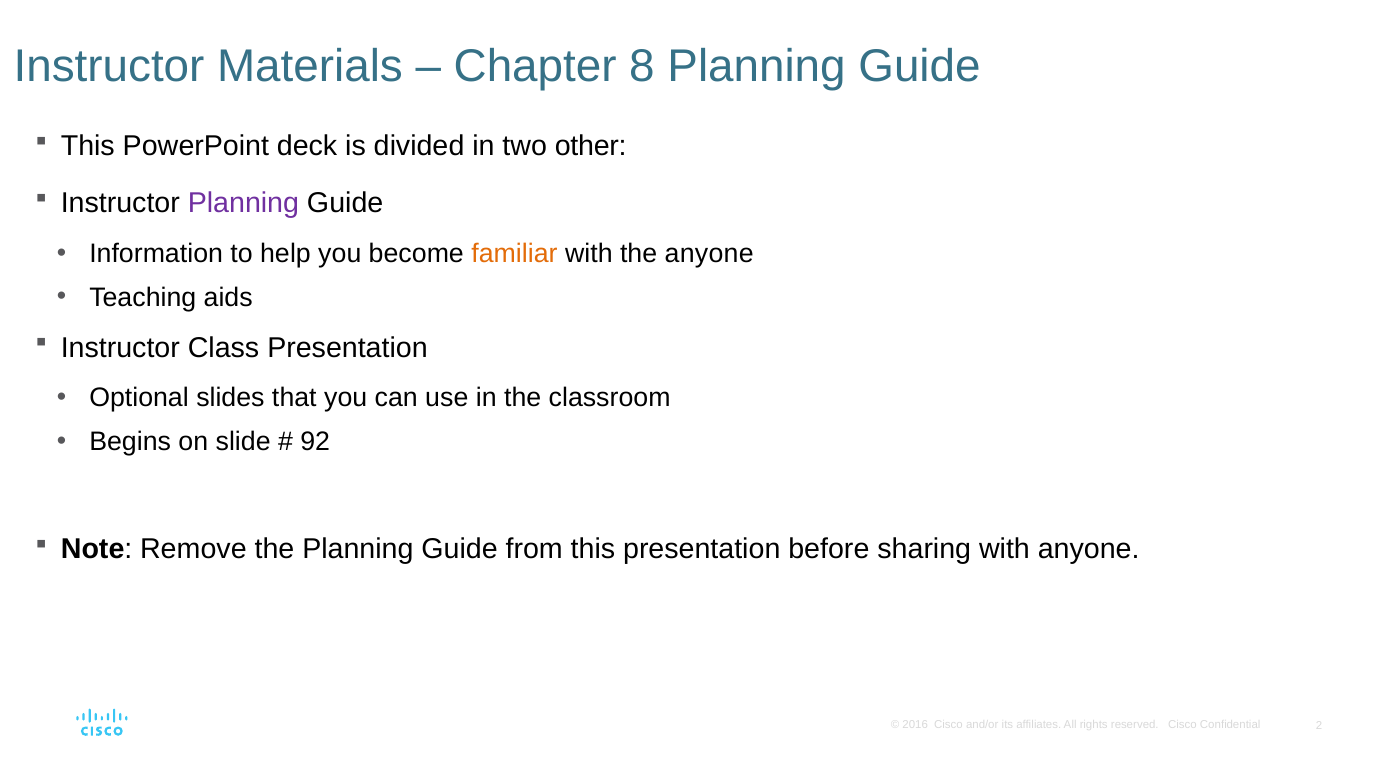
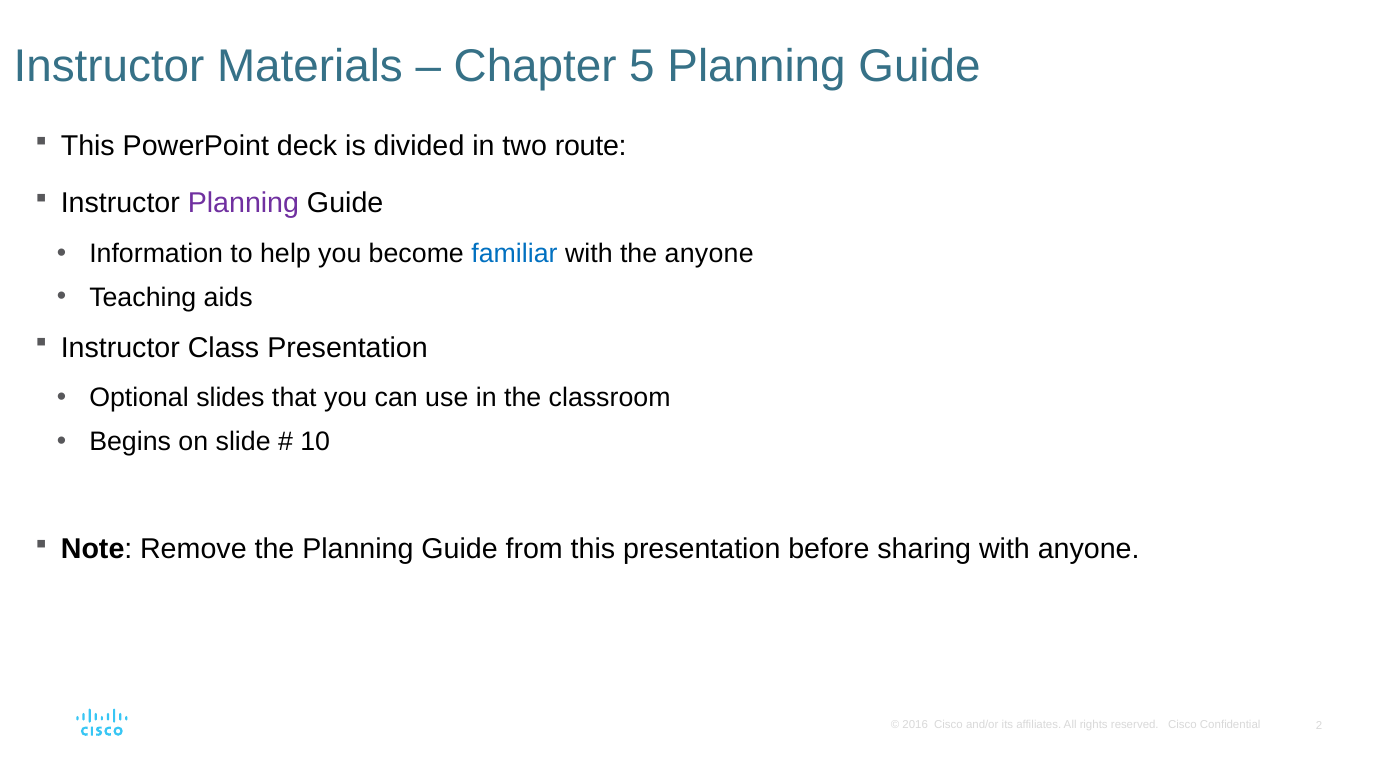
8: 8 -> 5
other: other -> route
familiar colour: orange -> blue
92: 92 -> 10
